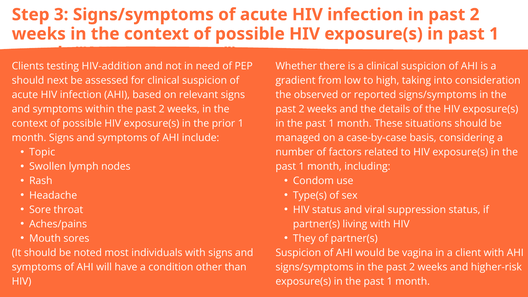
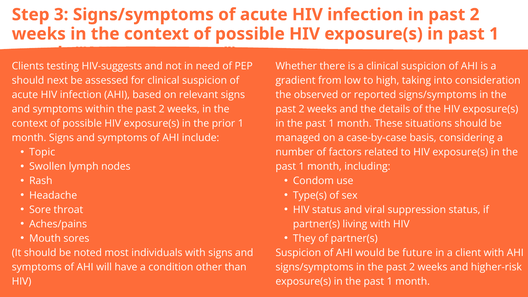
HIV-addition: HIV-addition -> HIV-suggests
vagina: vagina -> future
